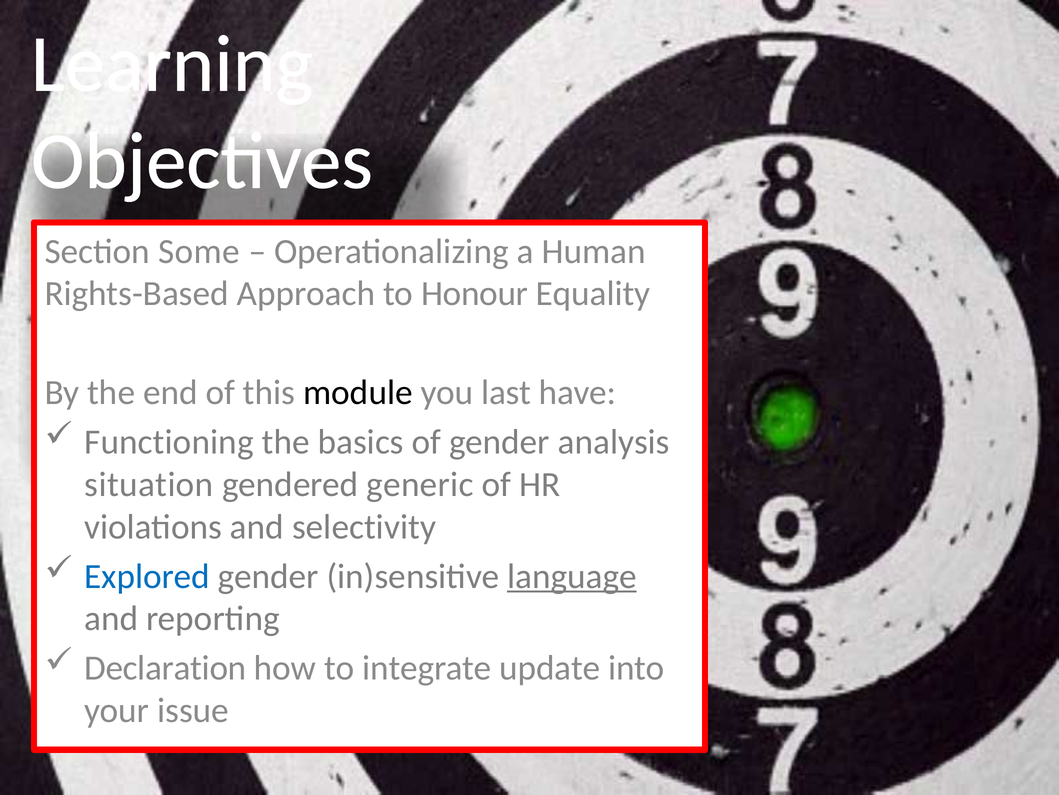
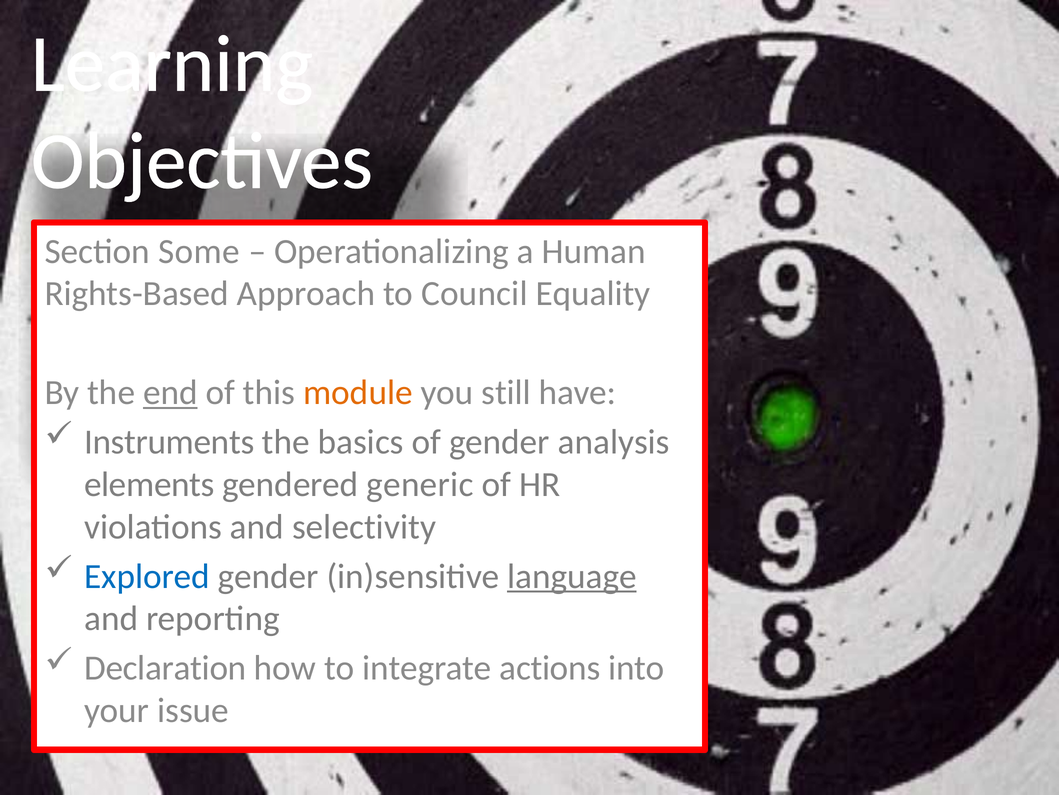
Honour: Honour -> Council
end underline: none -> present
module colour: black -> orange
last: last -> still
Functioning: Functioning -> Instruments
situation: situation -> elements
update: update -> actions
